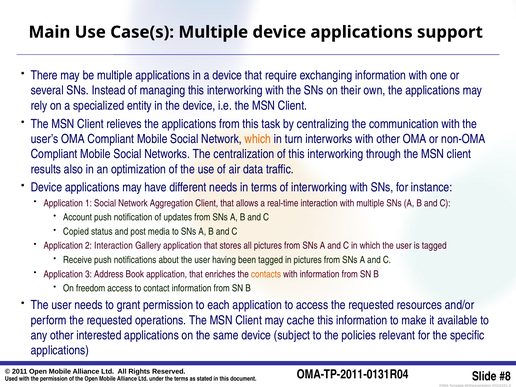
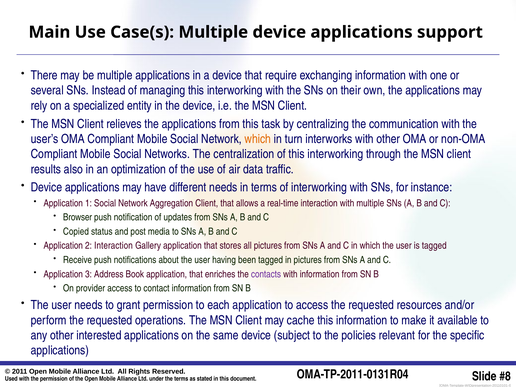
Account: Account -> Browser
contacts colour: orange -> purple
freedom: freedom -> provider
